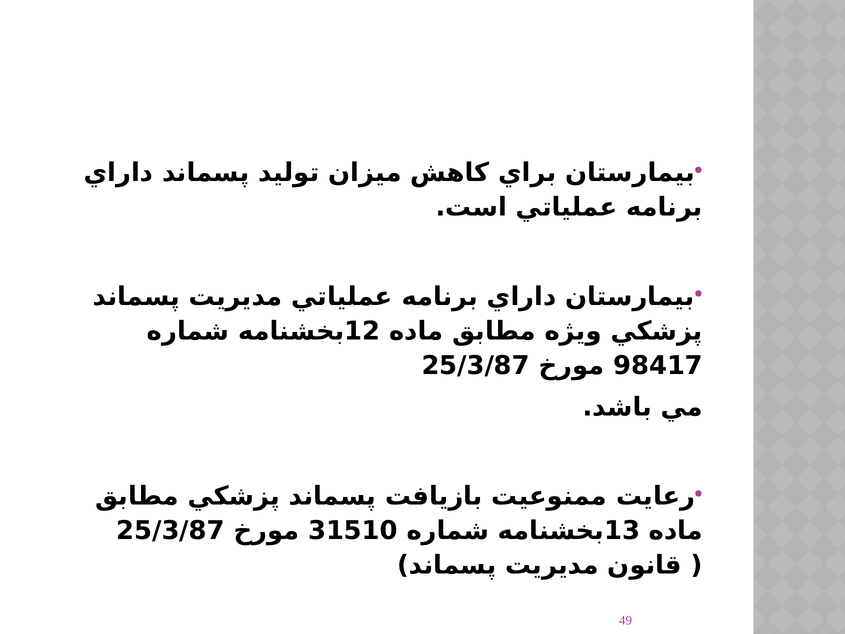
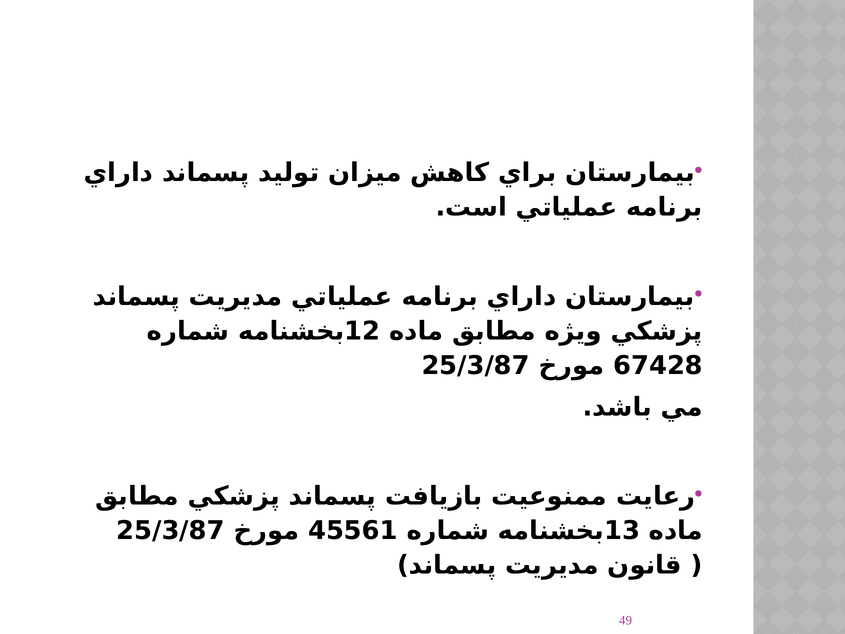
98417: 98417 -> 67428
31510: 31510 -> 45561
